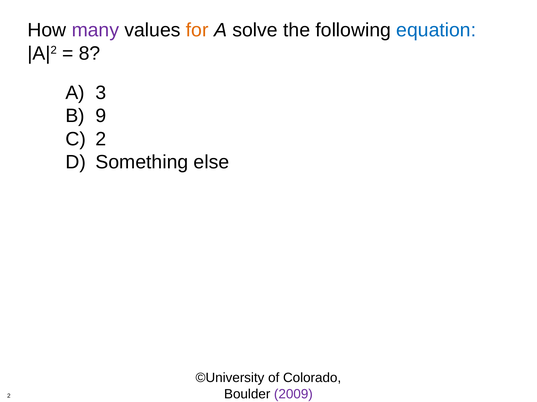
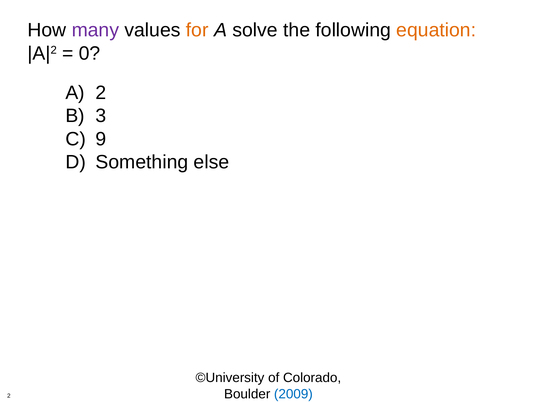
equation colour: blue -> orange
8: 8 -> 0
A 3: 3 -> 2
9: 9 -> 3
2 at (101, 139): 2 -> 9
2009 colour: purple -> blue
